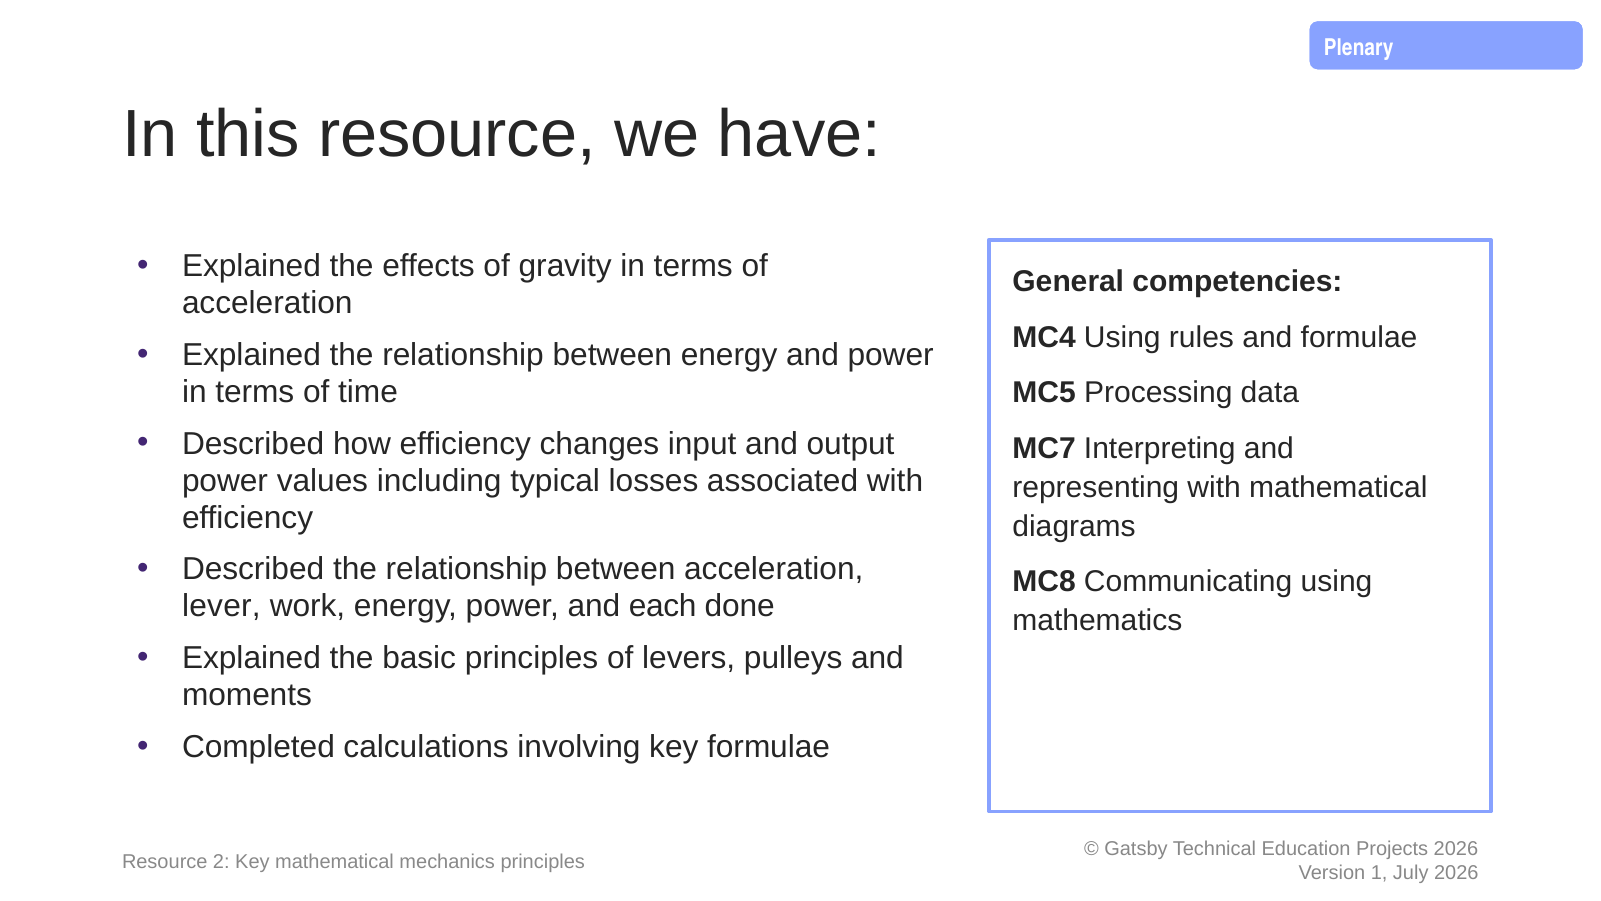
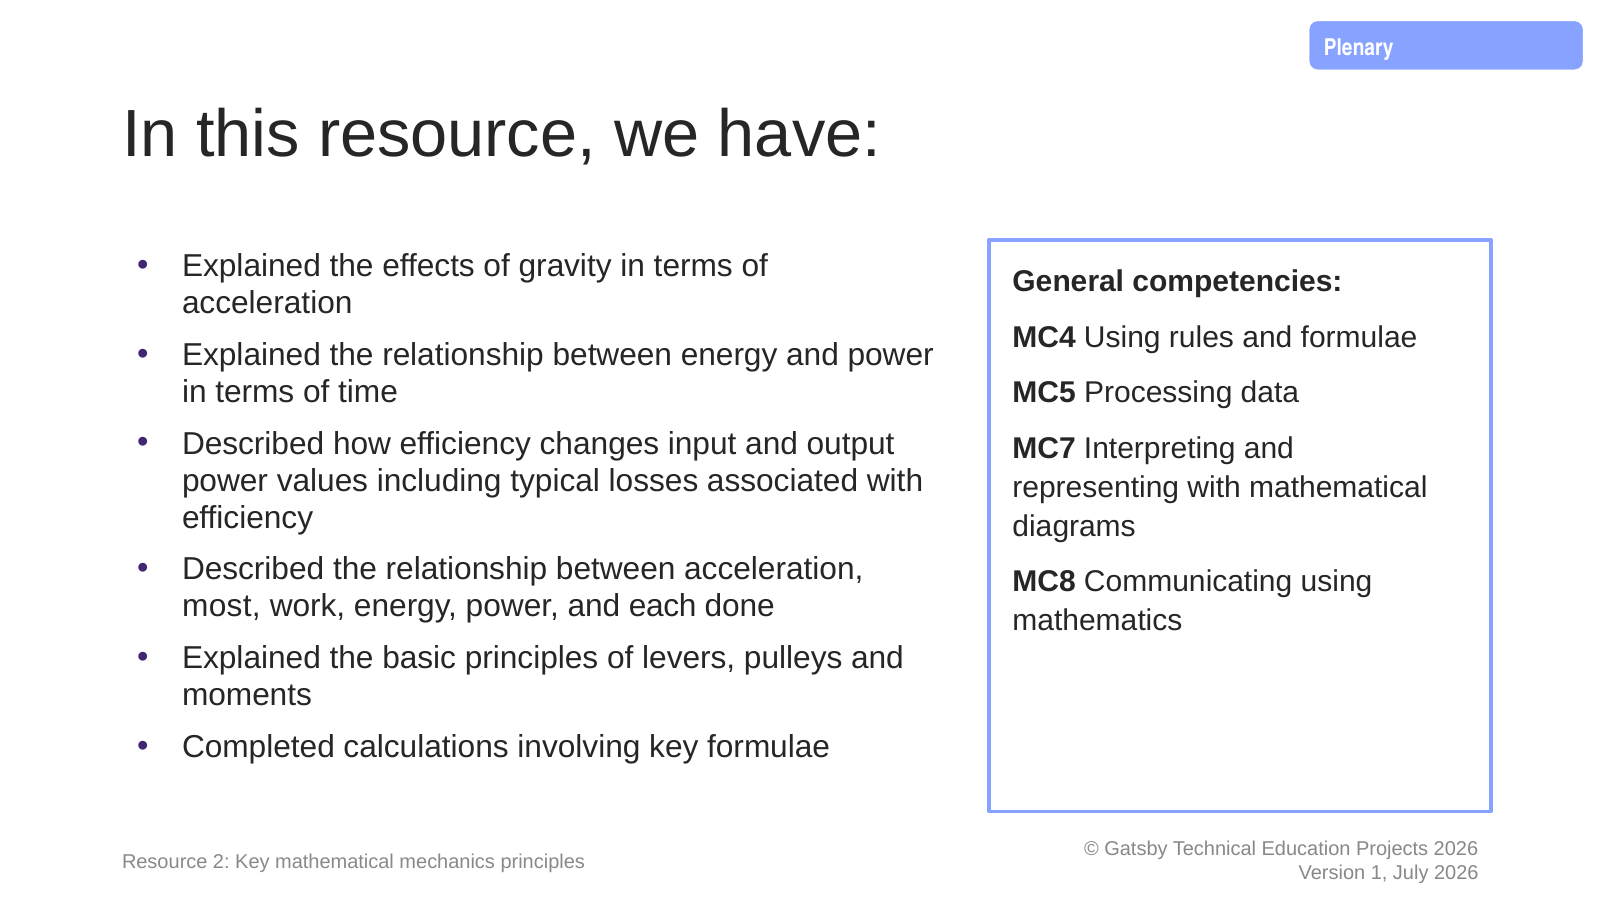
lever: lever -> most
